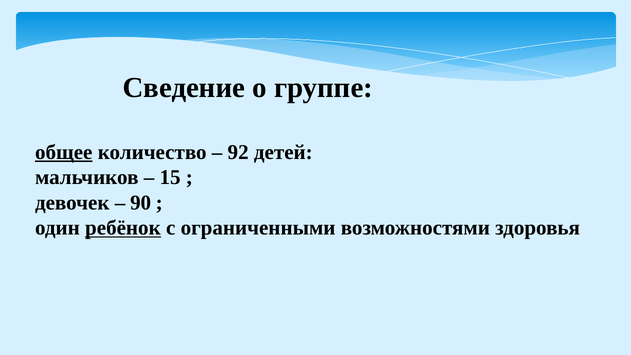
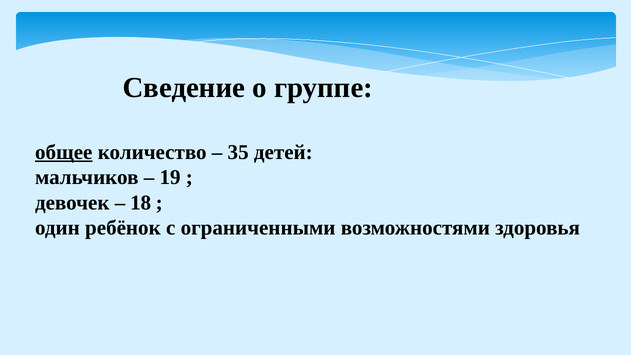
92: 92 -> 35
15: 15 -> 19
90: 90 -> 18
ребёнок underline: present -> none
